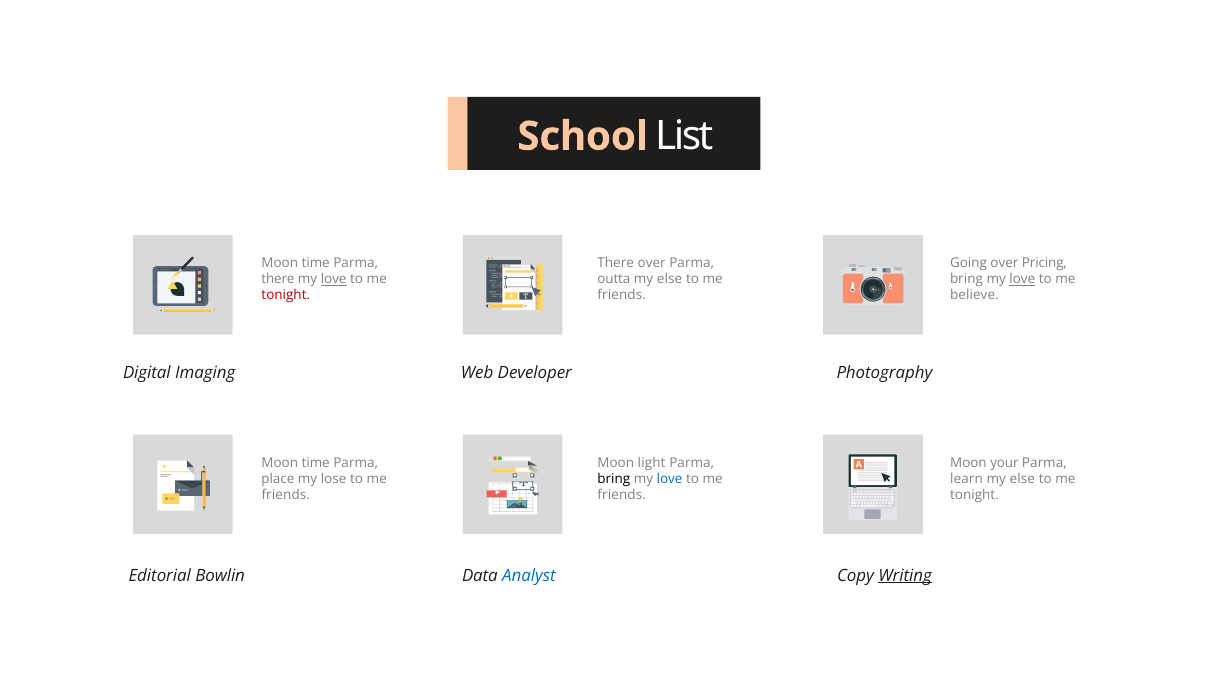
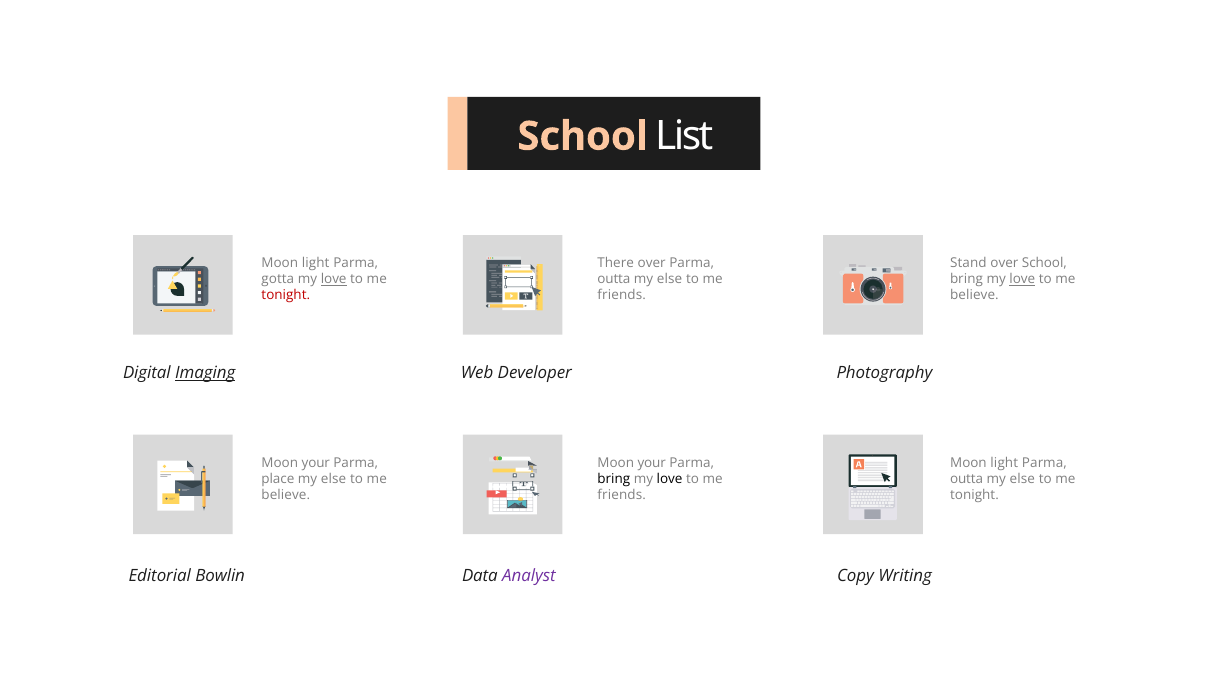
time at (316, 263): time -> light
Going: Going -> Stand
over Pricing: Pricing -> School
there at (278, 279): there -> gotta
Imaging underline: none -> present
time at (316, 463): time -> your
light at (652, 463): light -> your
your at (1004, 463): your -> light
lose at (334, 479): lose -> else
love at (670, 479) colour: blue -> black
learn at (966, 479): learn -> outta
friends at (286, 495): friends -> believe
Analyst colour: blue -> purple
Writing underline: present -> none
